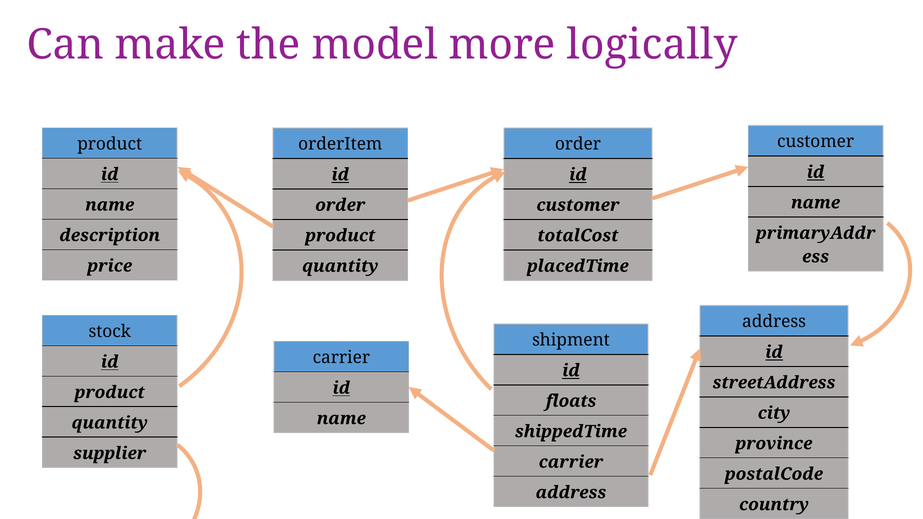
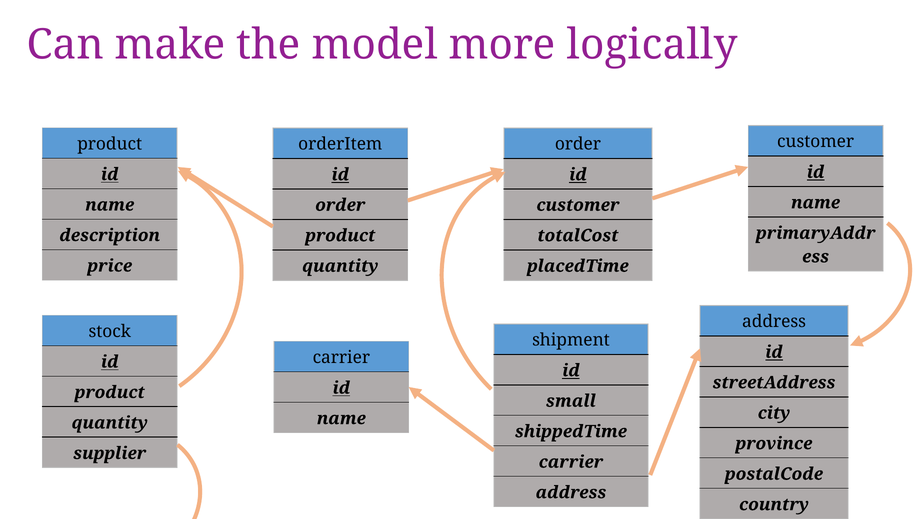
floats: floats -> small
